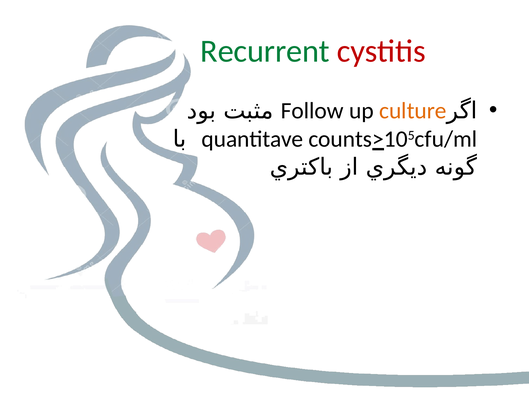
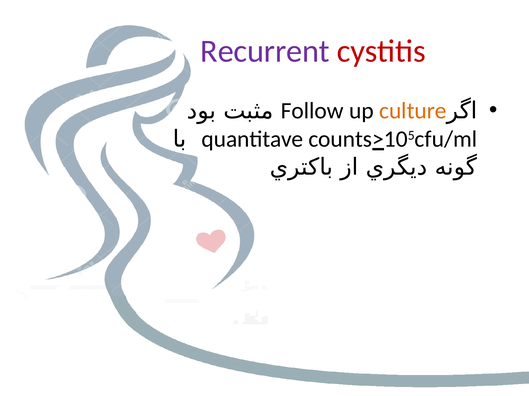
Recurrent colour: green -> purple
